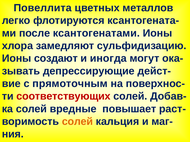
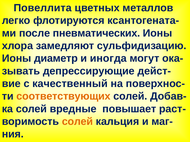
ксантогенатами: ксантогенатами -> пневматических
создают: создают -> диаметр
прямоточным: прямоточным -> качественный
соответствующих colour: red -> orange
